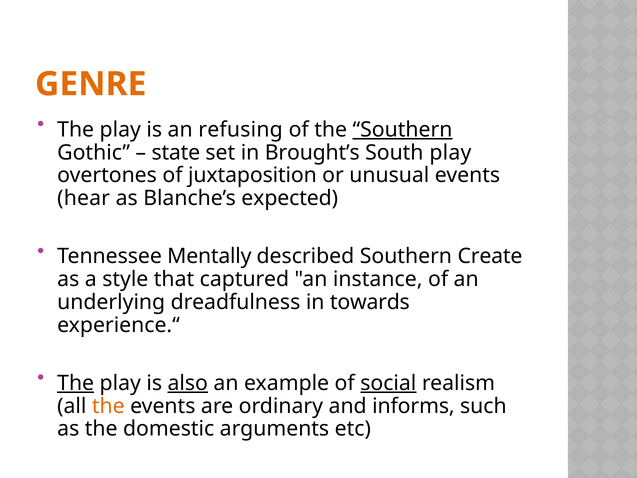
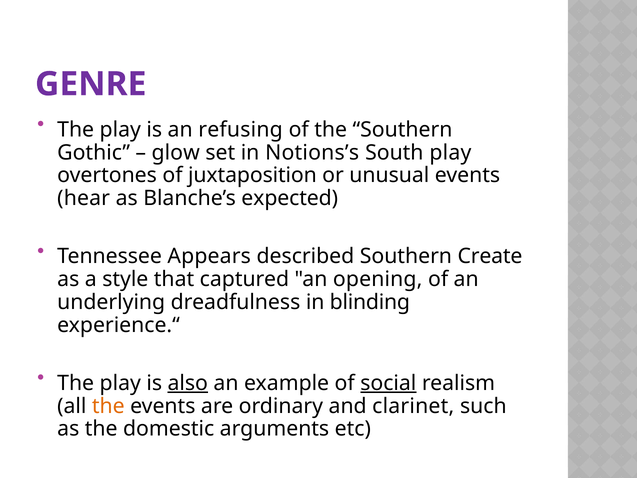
GENRE colour: orange -> purple
Southern at (403, 129) underline: present -> none
state: state -> glow
Brought’s: Brought’s -> Notions’s
Mentally: Mentally -> Appears
instance: instance -> opening
towards: towards -> blinding
The at (76, 383) underline: present -> none
informs: informs -> clarinet
